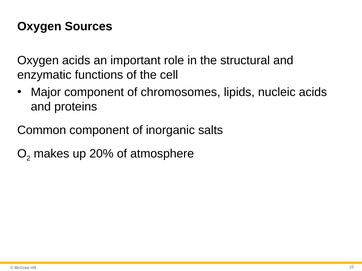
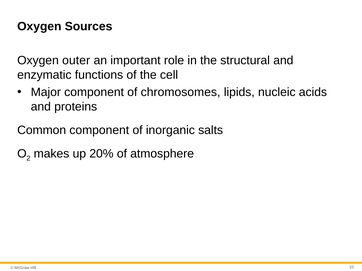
Oxygen acids: acids -> outer
